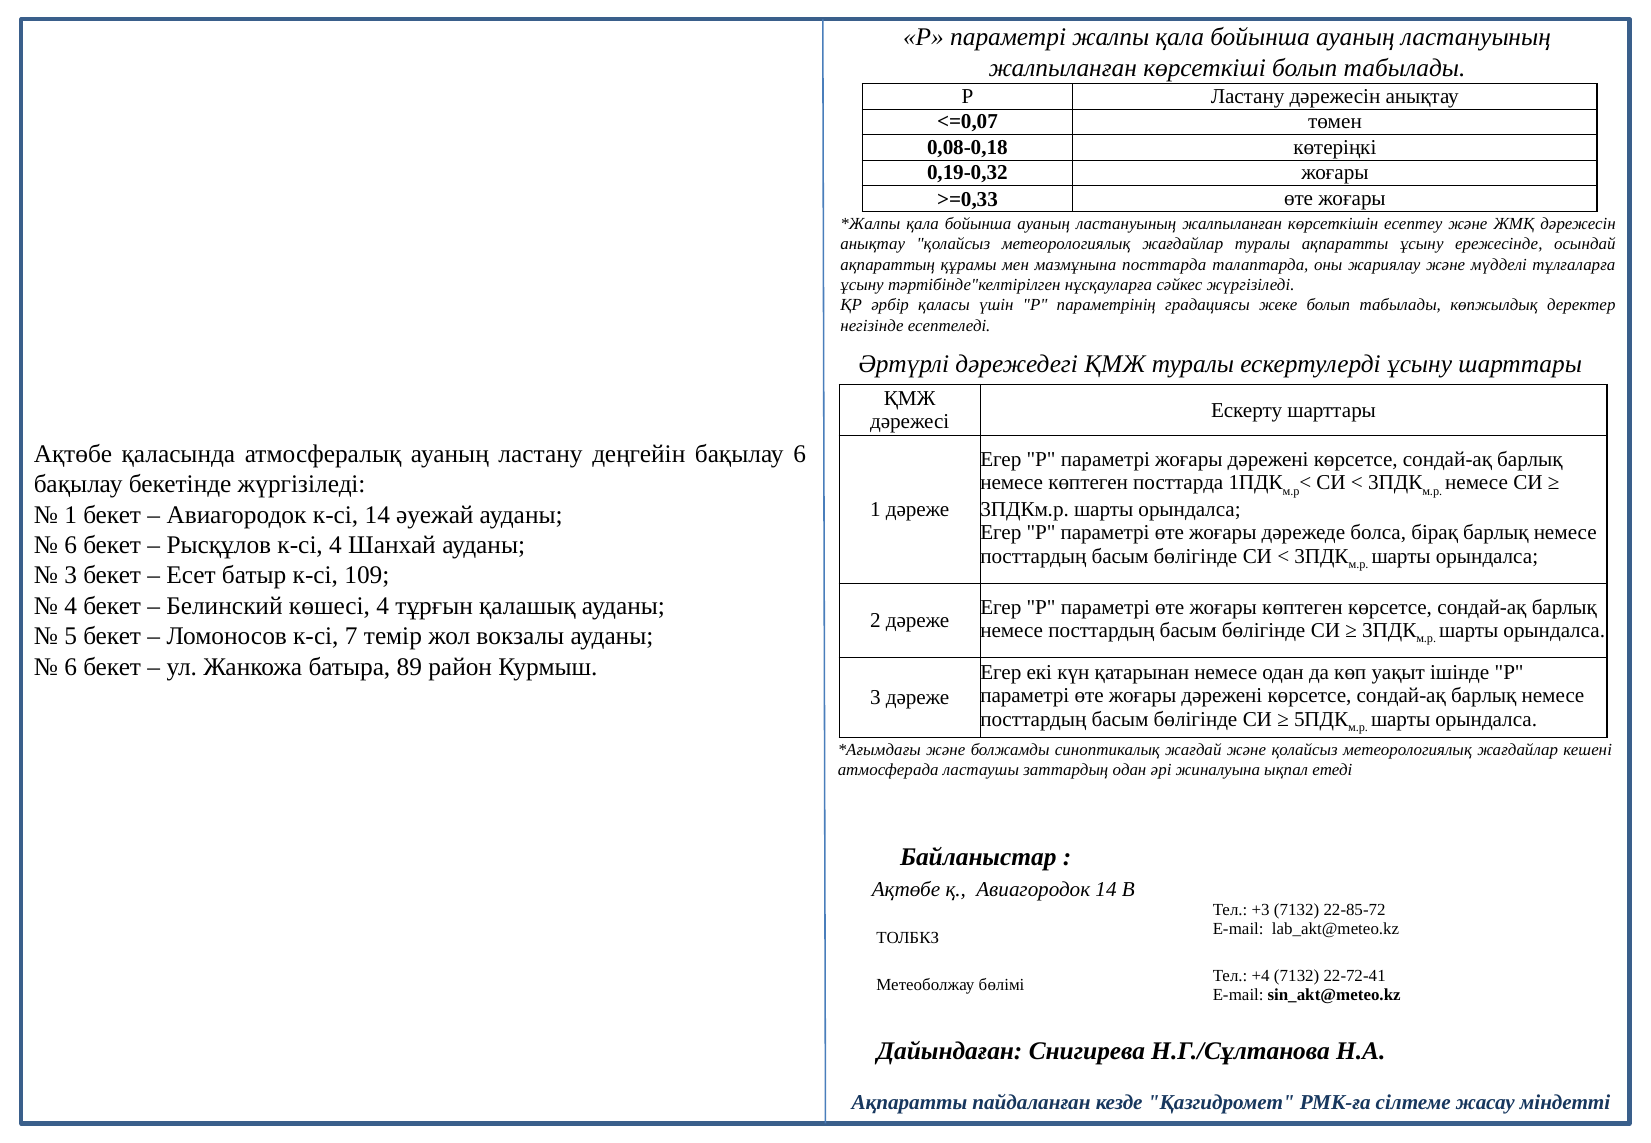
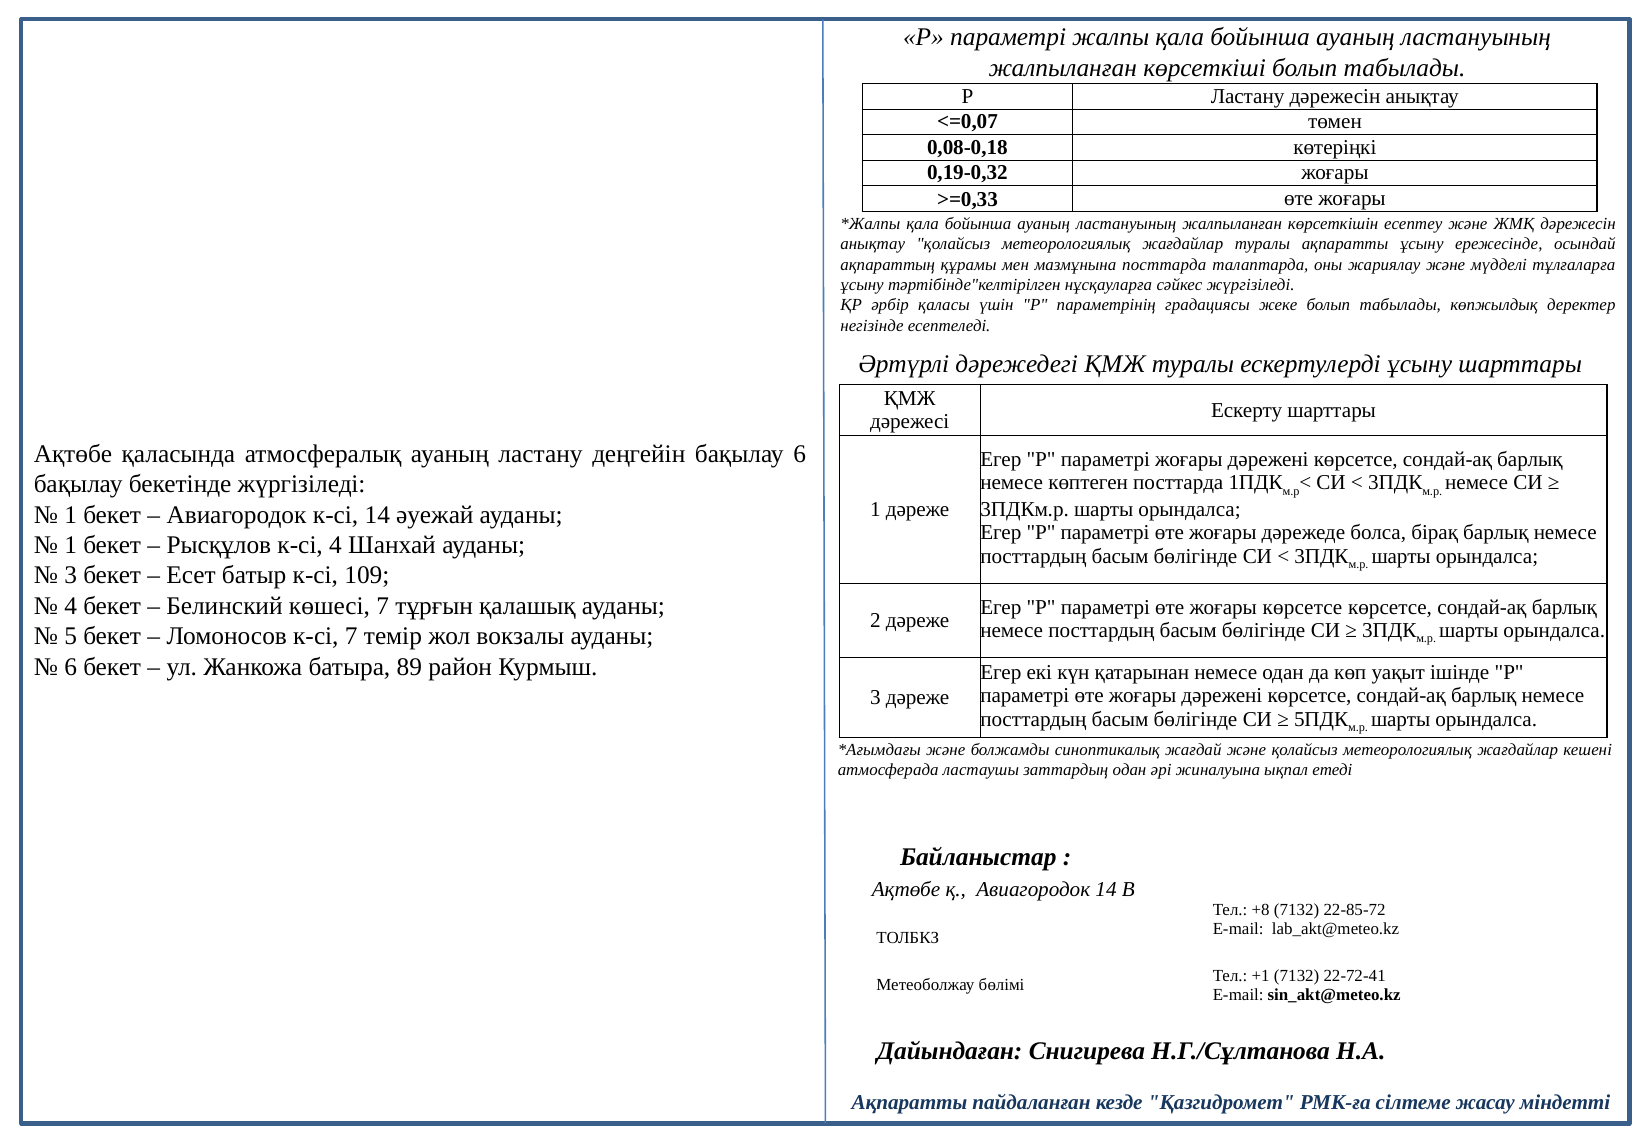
6 at (71, 545): 6 -> 1
көшесі 4: 4 -> 7
жоғары көптеген: көптеген -> көрсетсе
+3: +3 -> +8
+4: +4 -> +1
